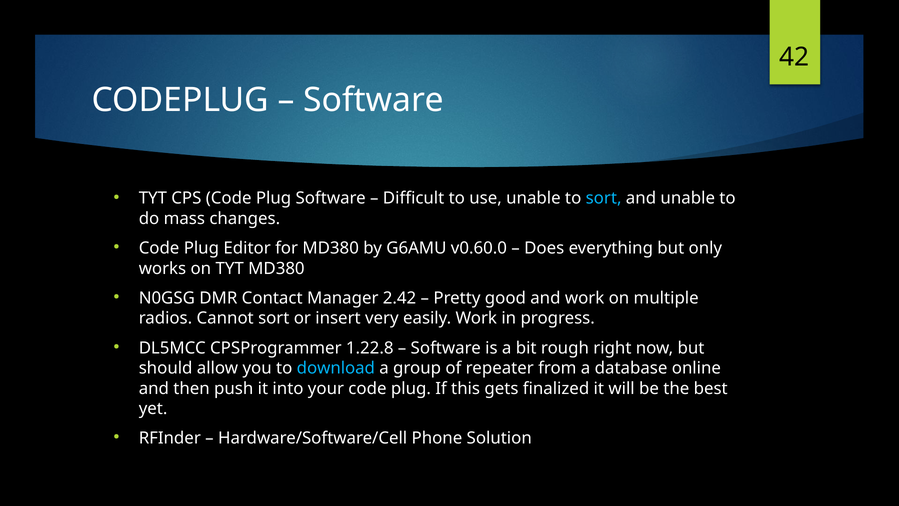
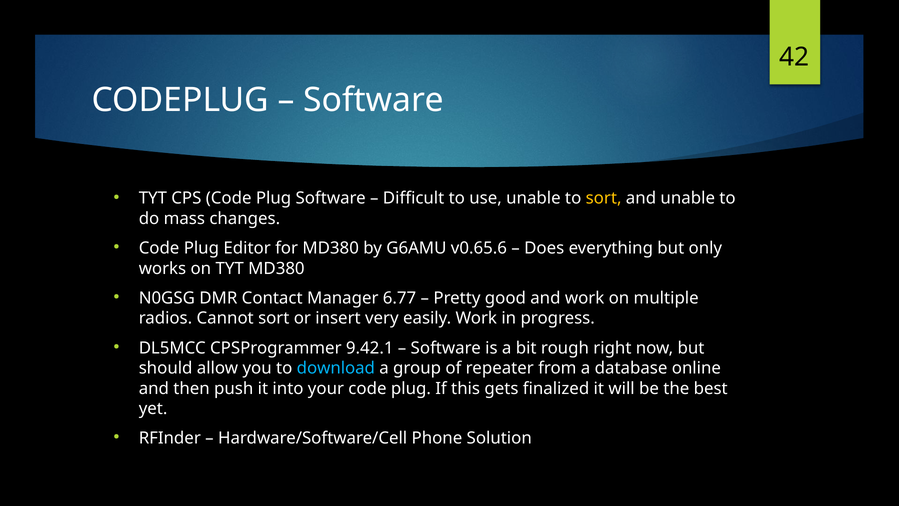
sort at (604, 198) colour: light blue -> yellow
v0.60.0: v0.60.0 -> v0.65.6
2.42: 2.42 -> 6.77
1.22.8: 1.22.8 -> 9.42.1
